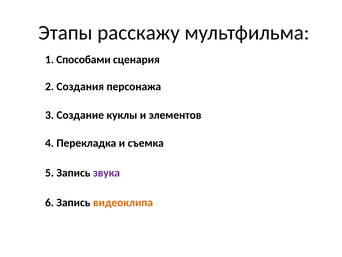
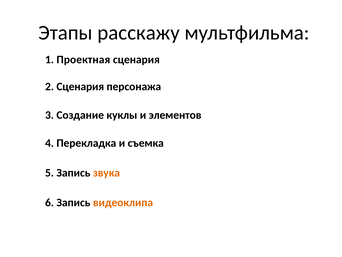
Способами: Способами -> Проектная
2 Создания: Создания -> Сценария
звука colour: purple -> orange
